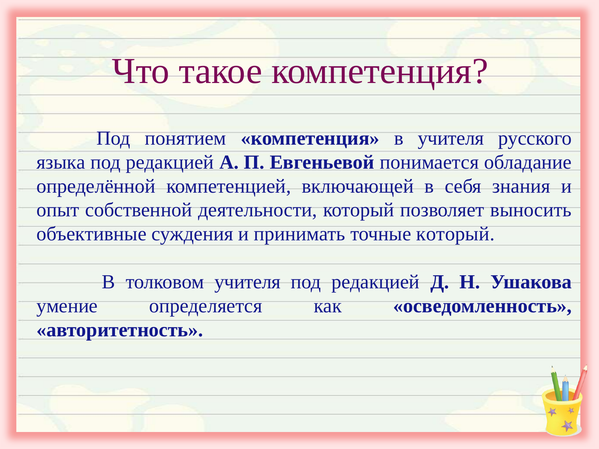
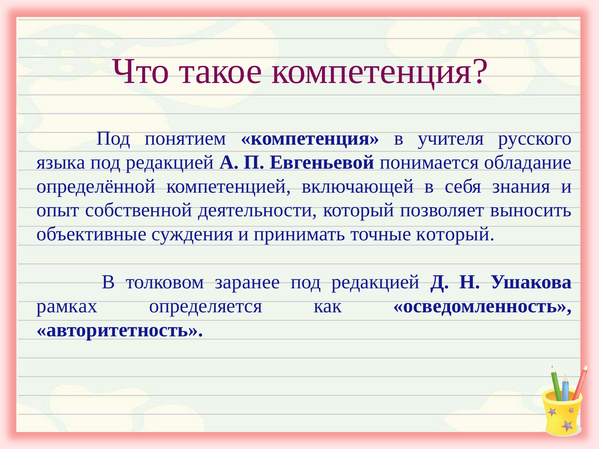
толковом учителя: учителя -> заранее
умение: умение -> рамках
